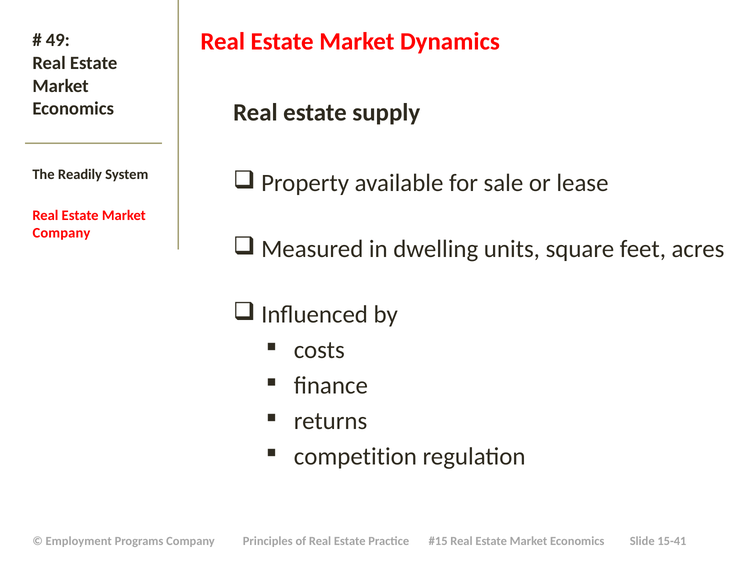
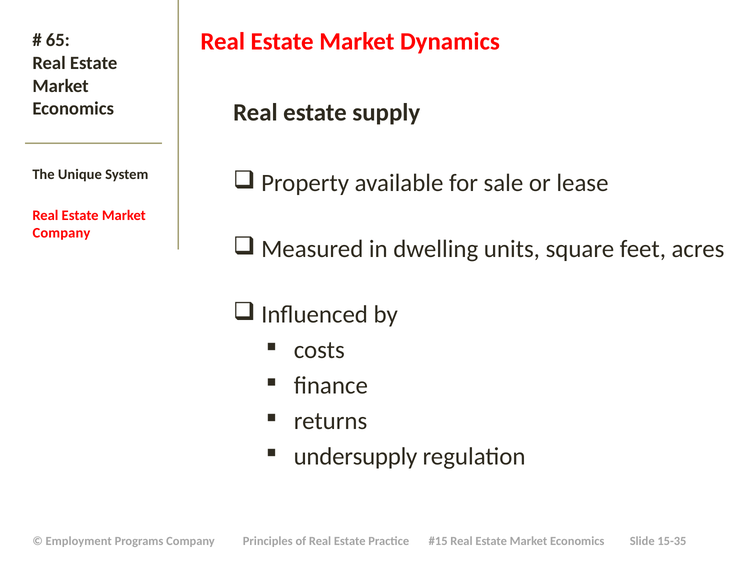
49: 49 -> 65
Readily: Readily -> Unique
competition: competition -> undersupply
15-41: 15-41 -> 15-35
